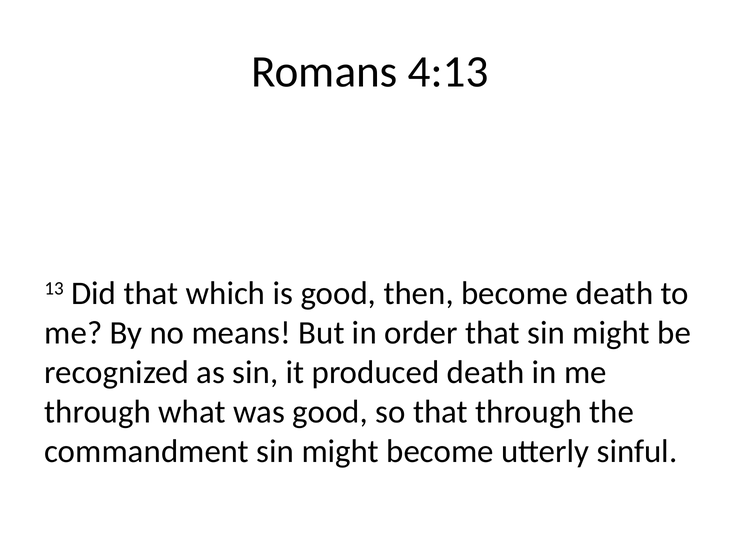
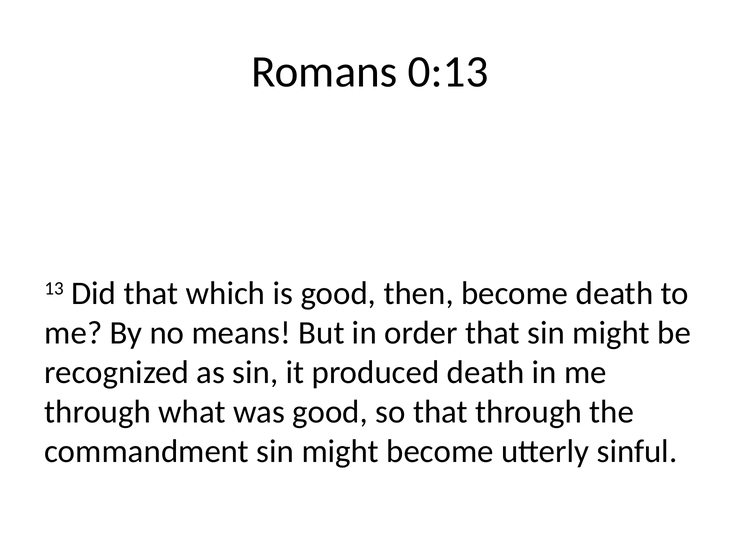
4:13: 4:13 -> 0:13
